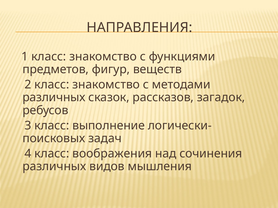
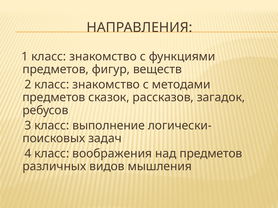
различных at (54, 98): различных -> предметов
над сочинения: сочинения -> предметов
